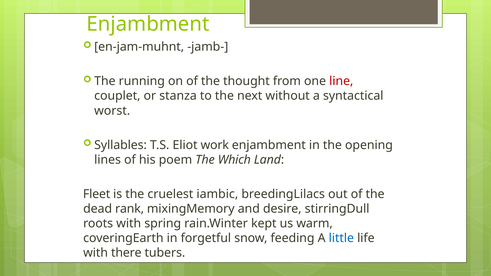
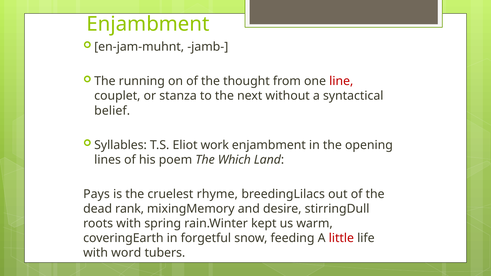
worst: worst -> belief
Fleet: Fleet -> Pays
iambic: iambic -> rhyme
little colour: blue -> red
there: there -> word
